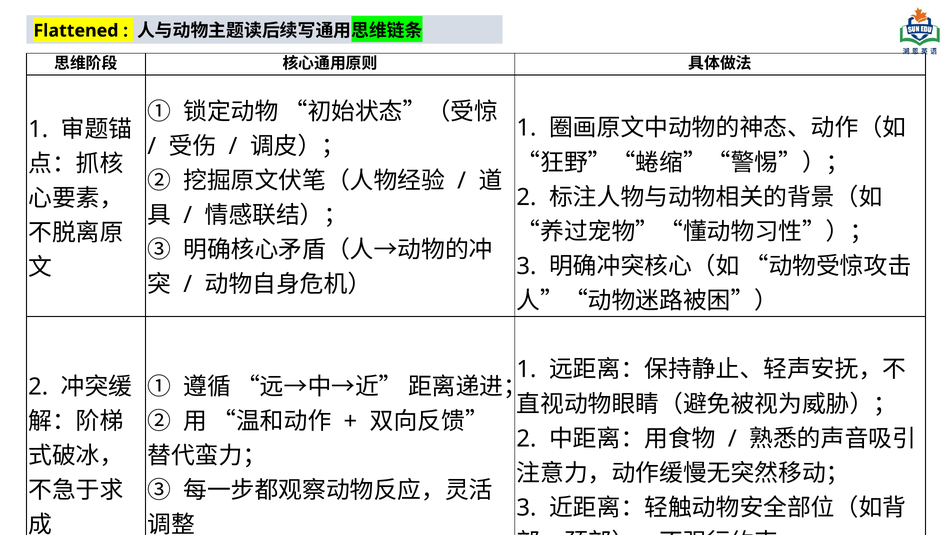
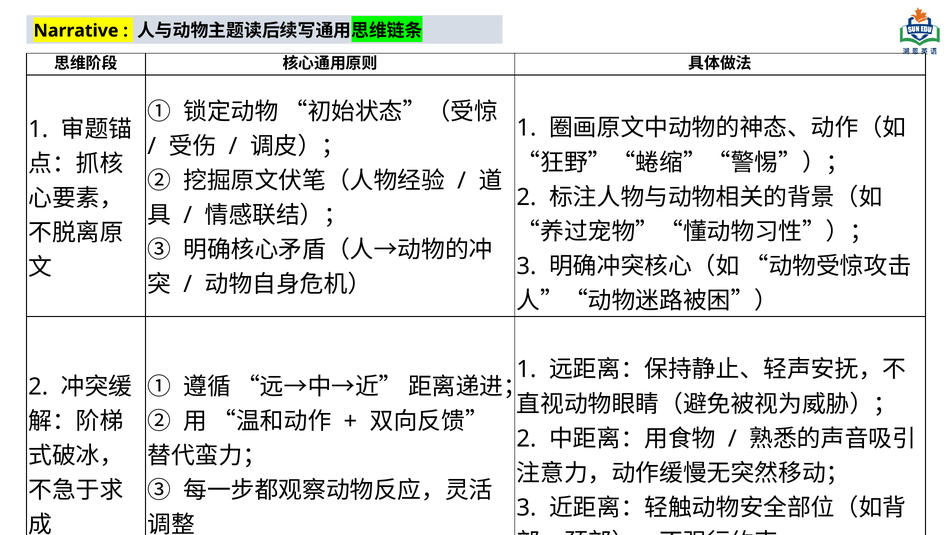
Flattened: Flattened -> Narrative
